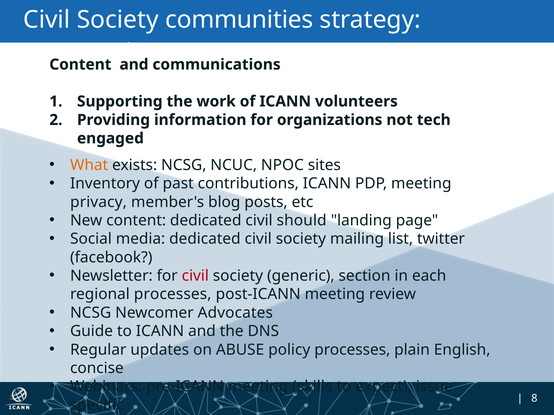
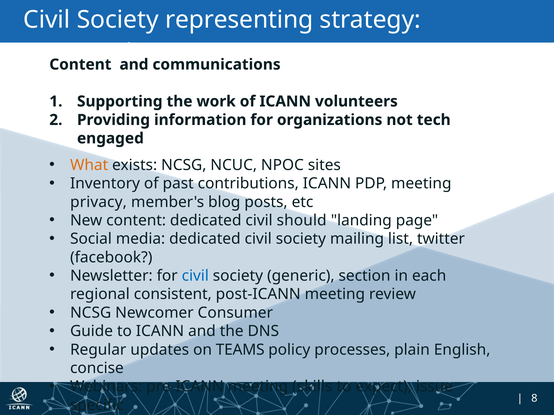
communities: communities -> representing
civil at (195, 276) colour: red -> blue
regional processes: processes -> consistent
Advocates: Advocates -> Consumer
ABUSE: ABUSE -> TEAMS
